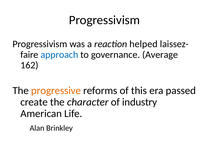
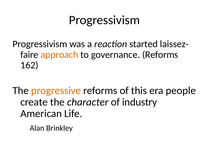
helped: helped -> started
approach colour: blue -> orange
governance Average: Average -> Reforms
passed: passed -> people
